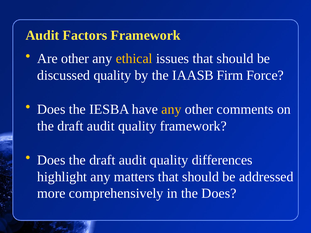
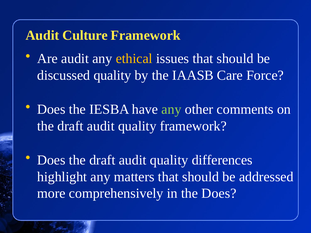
Factors: Factors -> Culture
Are other: other -> audit
Firm: Firm -> Care
any at (171, 110) colour: yellow -> light green
